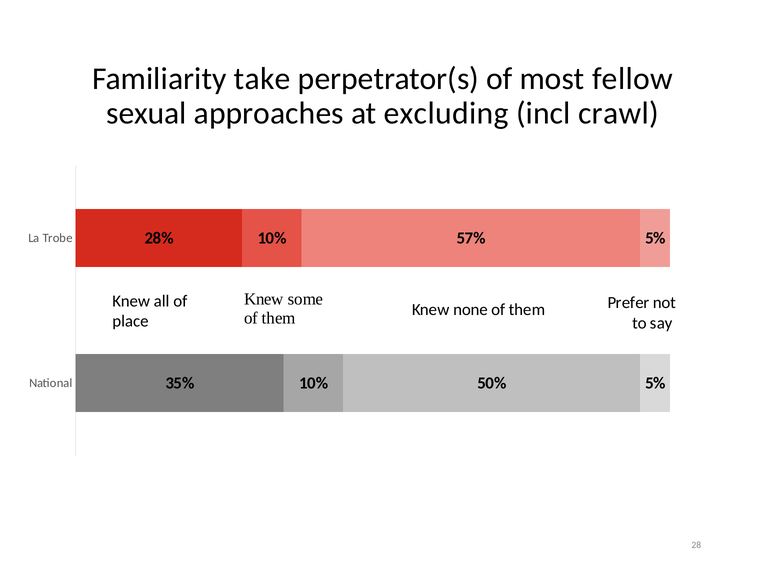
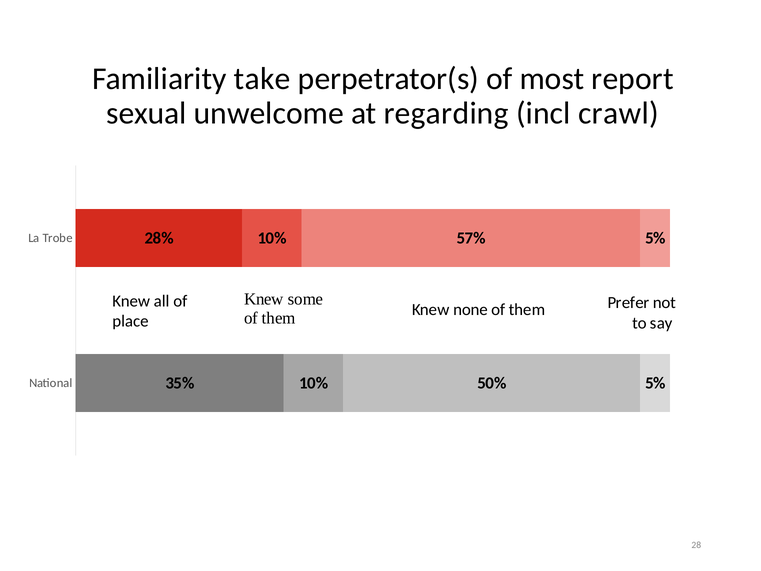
fellow: fellow -> report
approaches: approaches -> unwelcome
excluding: excluding -> regarding
